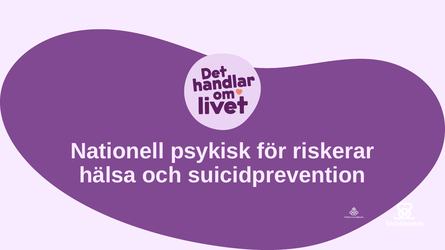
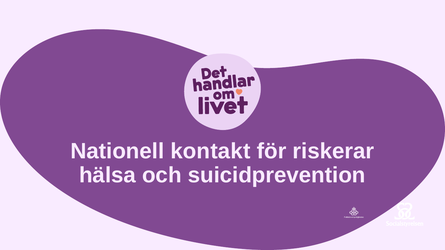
psykisk: psykisk -> kontakt
